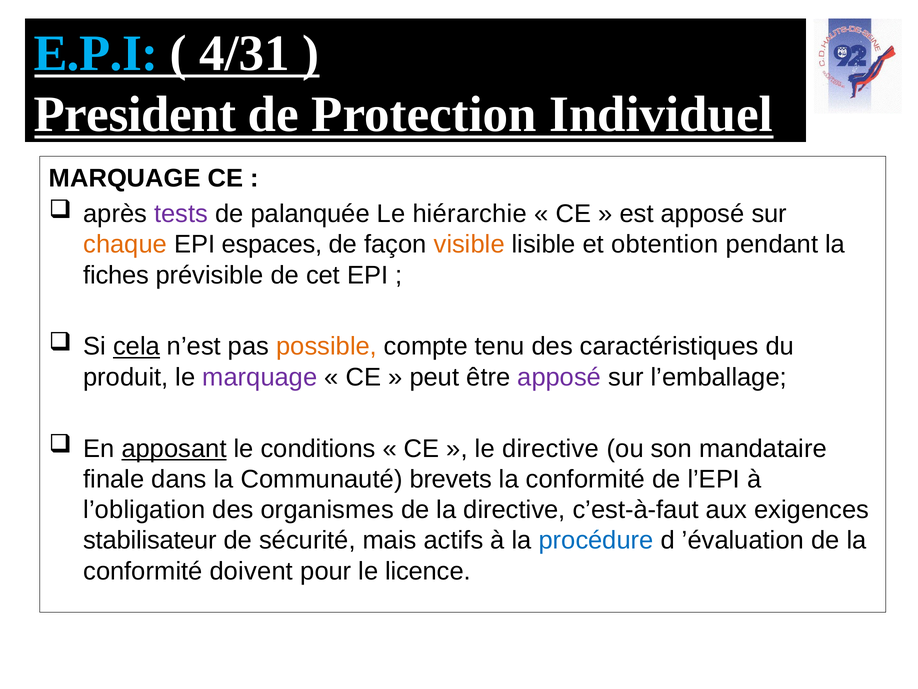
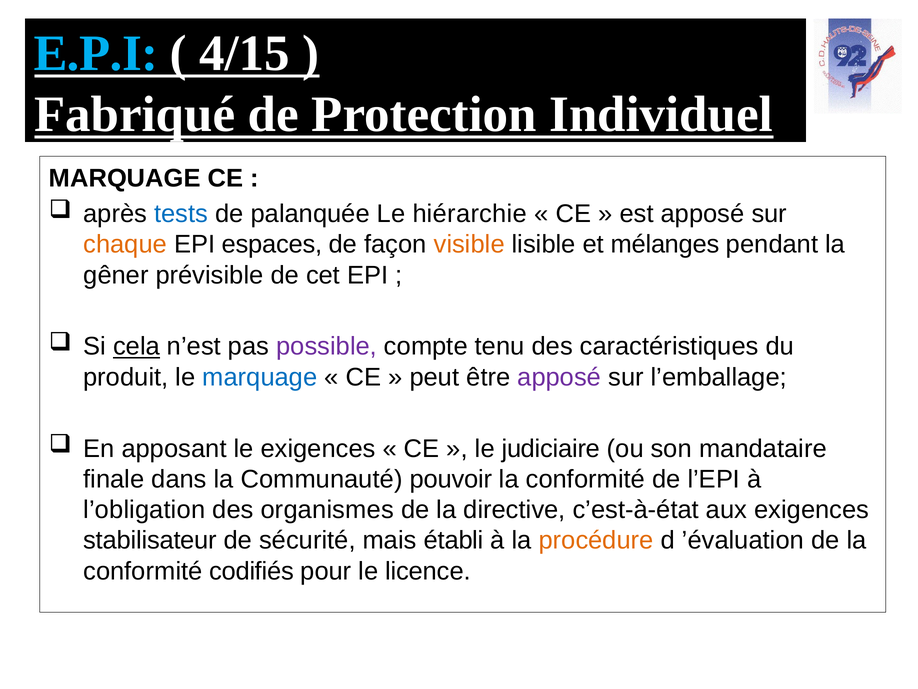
4/31: 4/31 -> 4/15
President: President -> Fabriqué
tests colour: purple -> blue
obtention: obtention -> mélanges
fiches: fiches -> gêner
possible colour: orange -> purple
marquage at (260, 377) colour: purple -> blue
apposant underline: present -> none
le conditions: conditions -> exigences
le directive: directive -> judiciaire
brevets: brevets -> pouvoir
c’est-à-faut: c’est-à-faut -> c’est-à-état
actifs: actifs -> établi
procédure colour: blue -> orange
doivent: doivent -> codifiés
